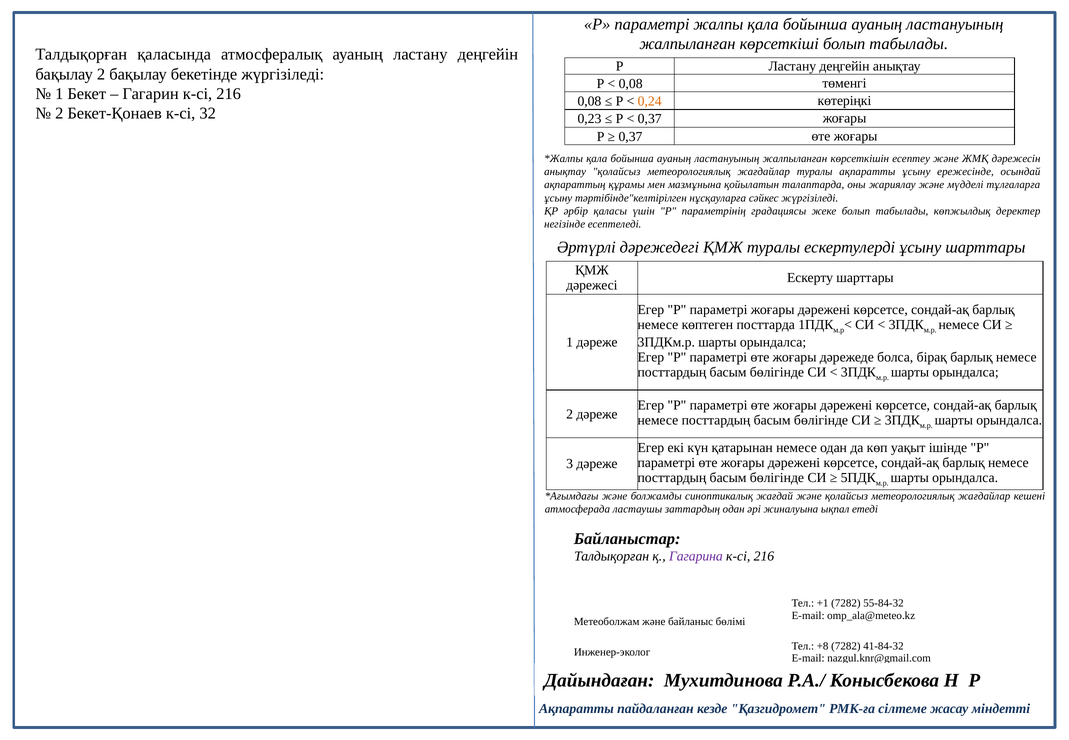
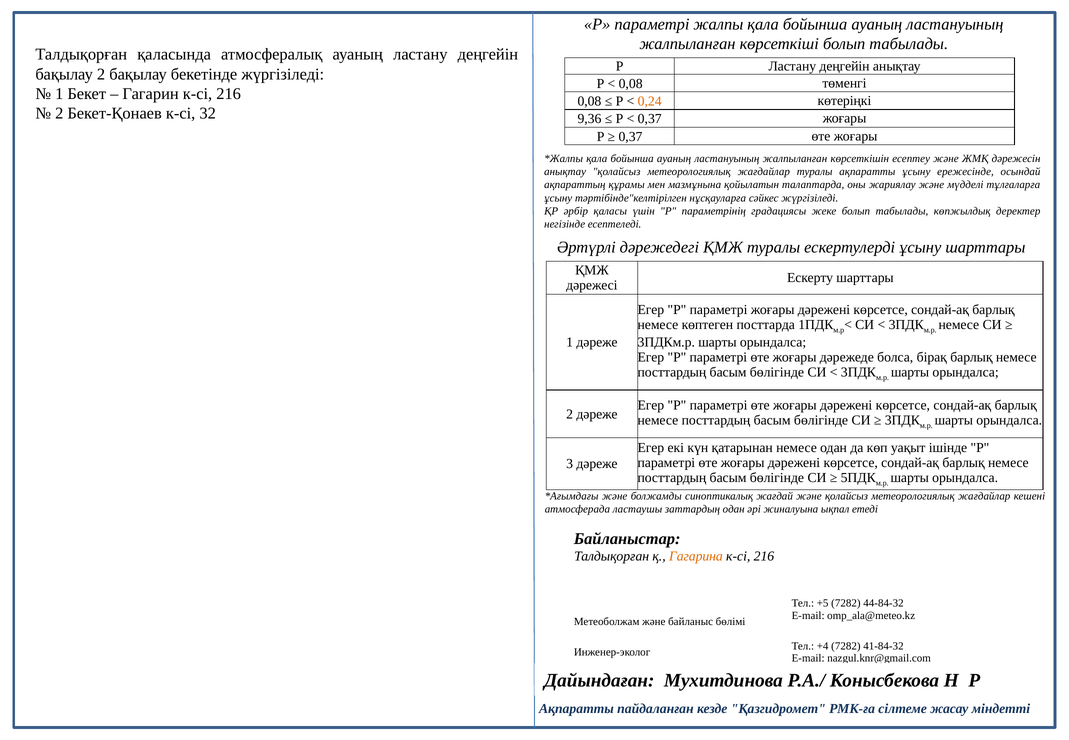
0,23: 0,23 -> 9,36
Гагарина colour: purple -> orange
+1: +1 -> +5
55-84-32: 55-84-32 -> 44-84-32
+8: +8 -> +4
